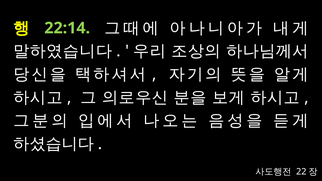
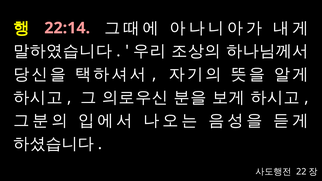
22:14 colour: light green -> pink
